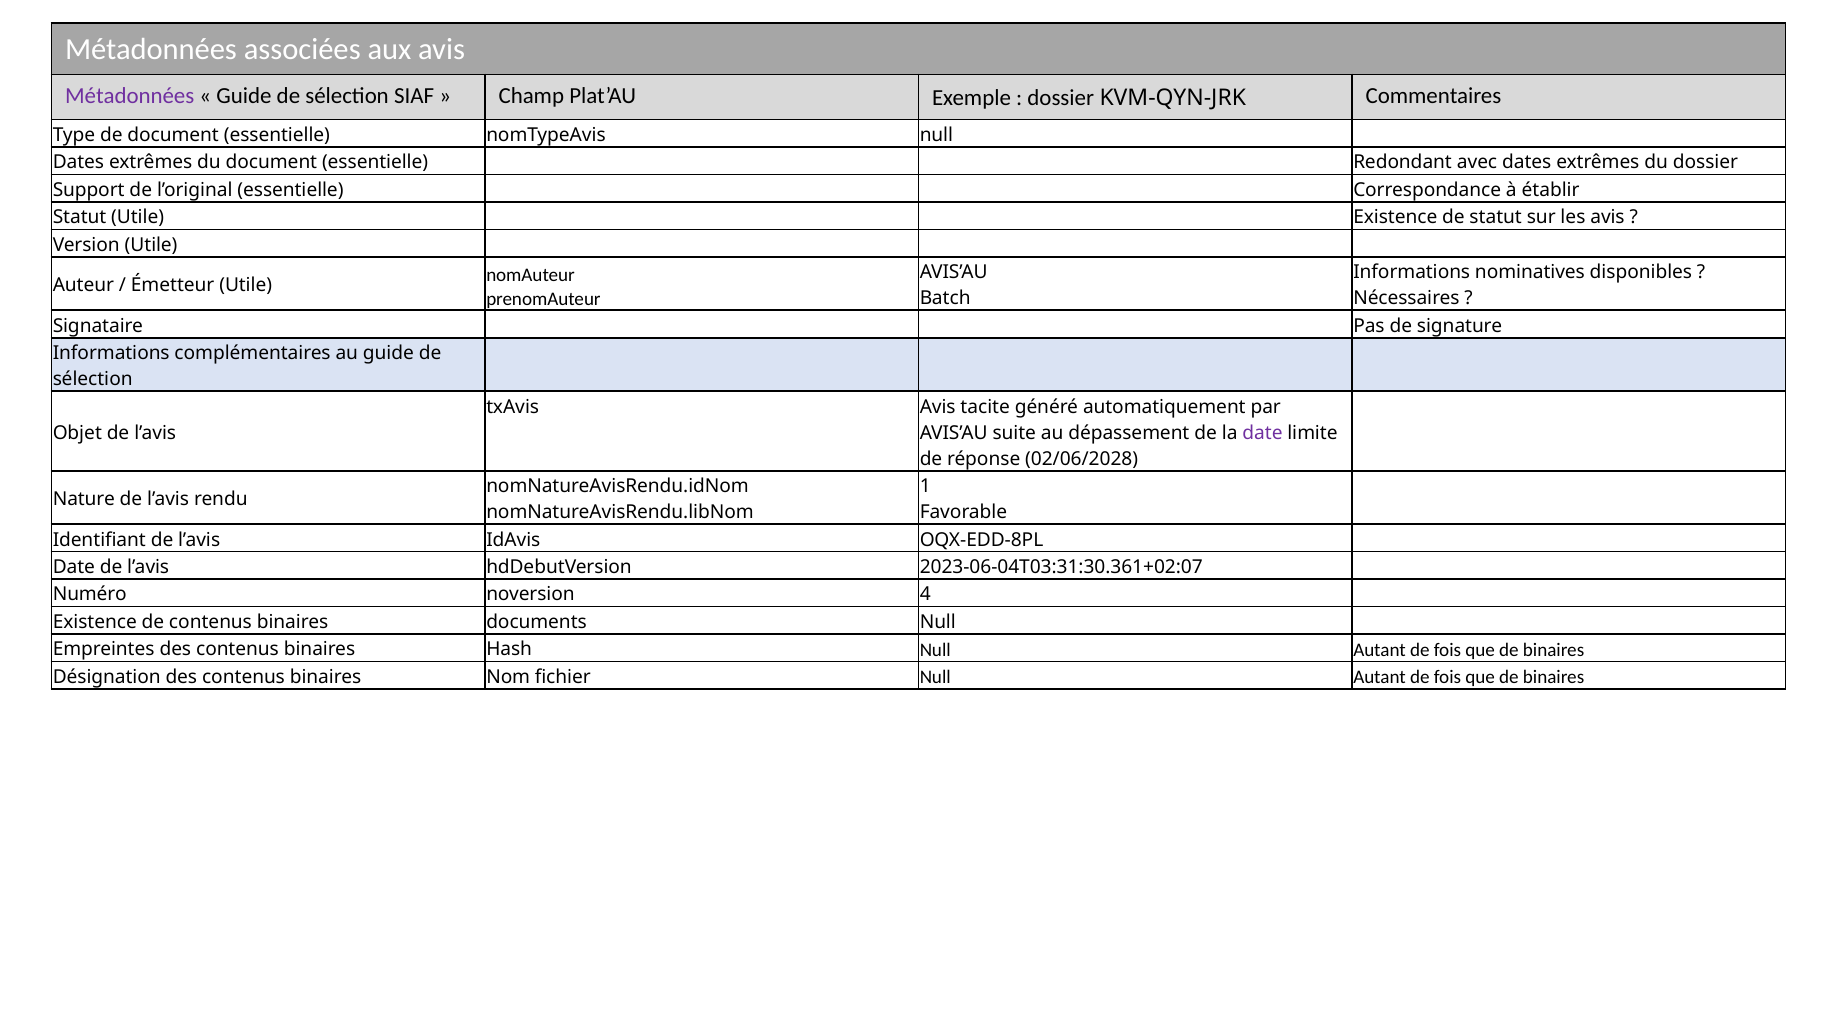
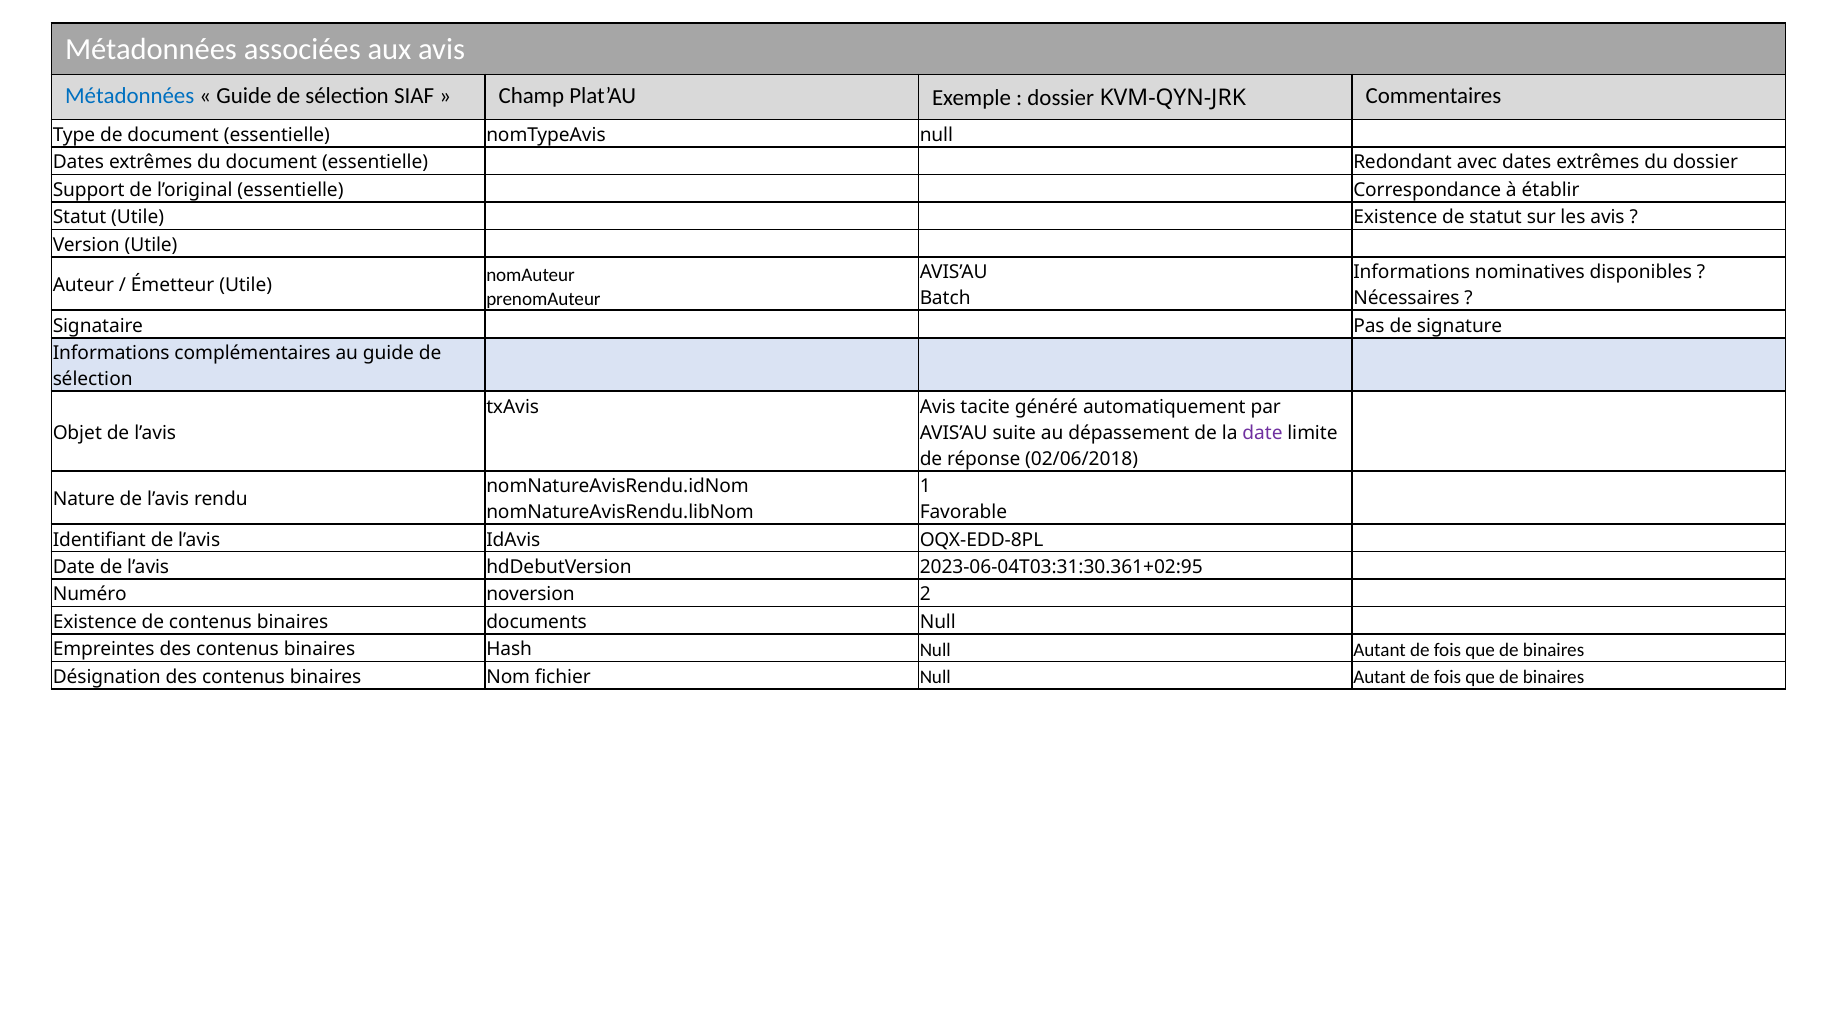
Métadonnées at (130, 95) colour: purple -> blue
02/06/2028: 02/06/2028 -> 02/06/2018
2023-06-04T03:31:30.361+02:07: 2023-06-04T03:31:30.361+02:07 -> 2023-06-04T03:31:30.361+02:95
4: 4 -> 2
